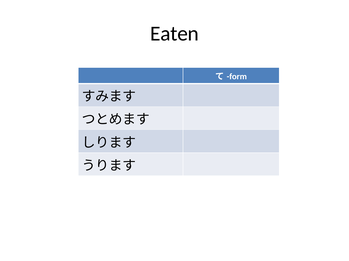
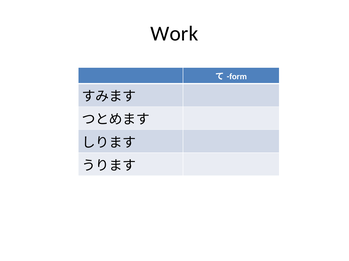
Eaten: Eaten -> Work
